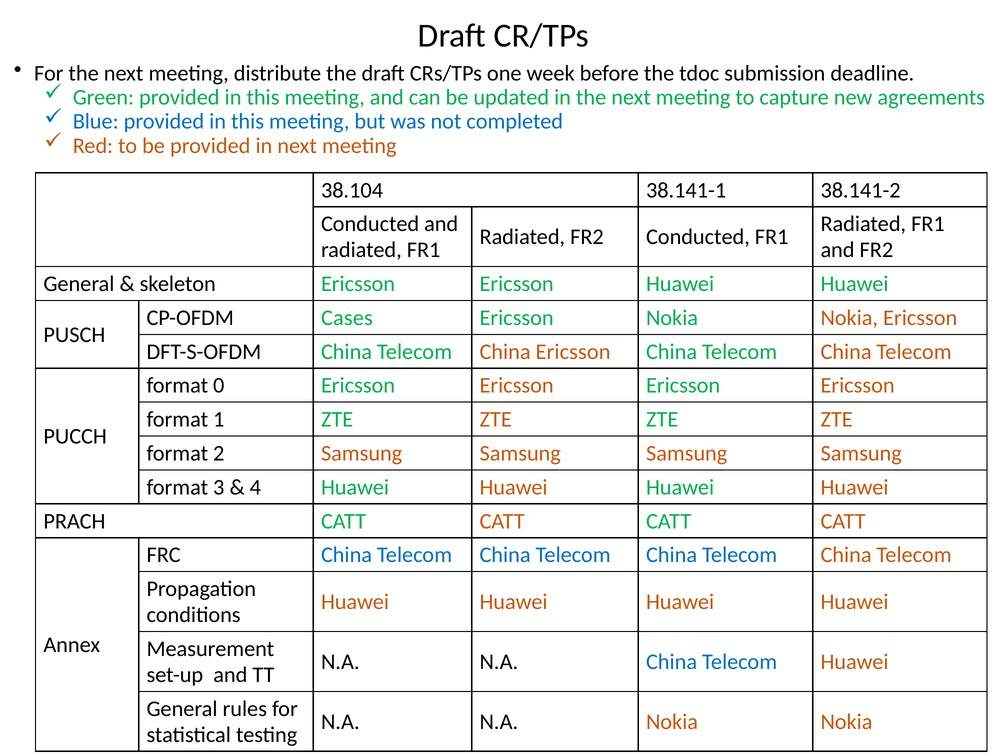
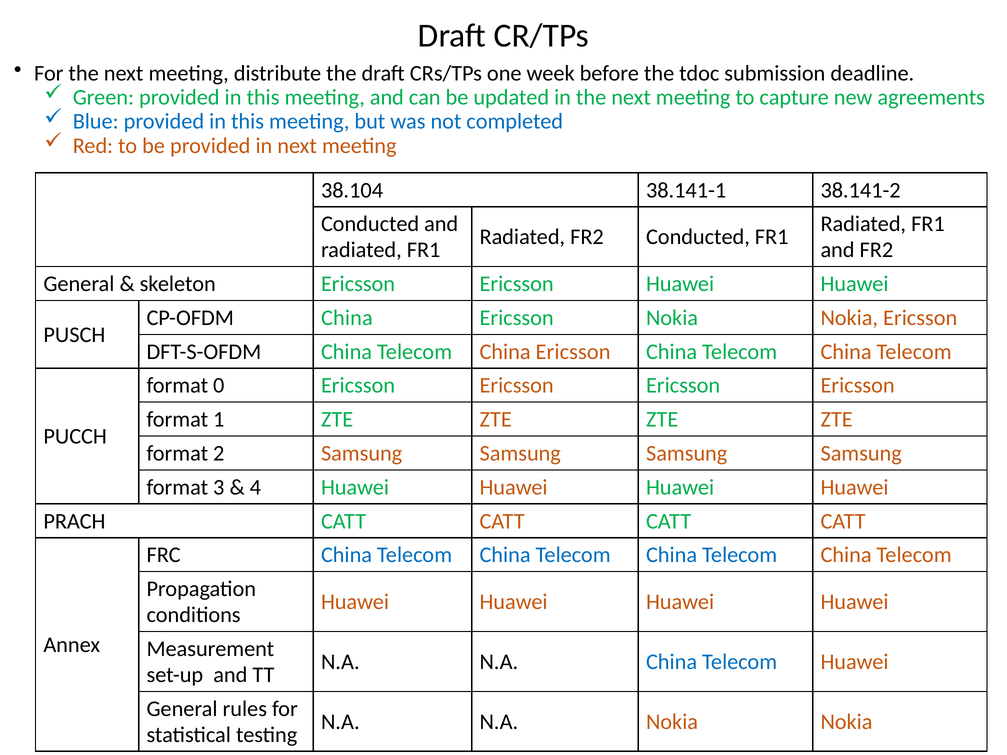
CP-OFDM Cases: Cases -> China
